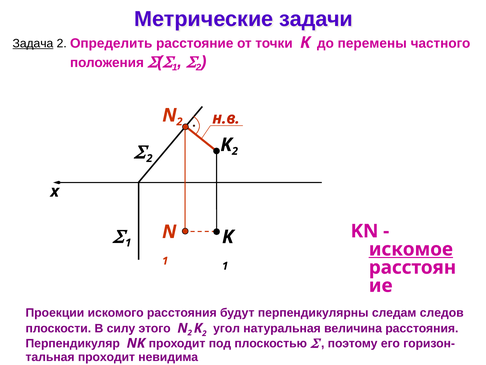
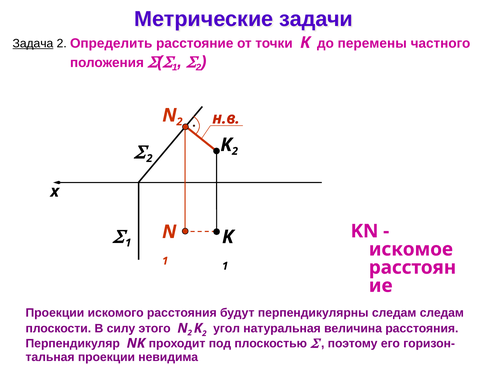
искомое underline: present -> none
следам следов: следов -> следам
проходит at (106, 357): проходит -> проекции
